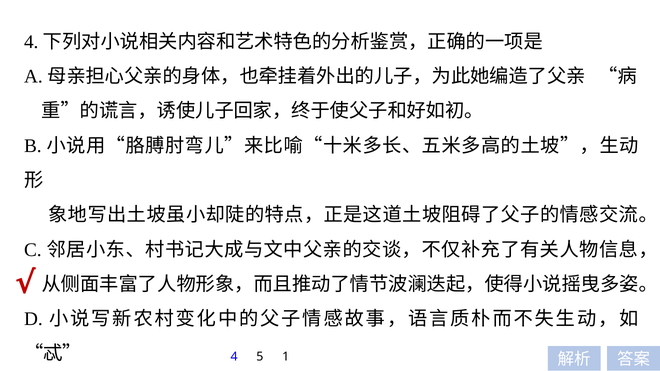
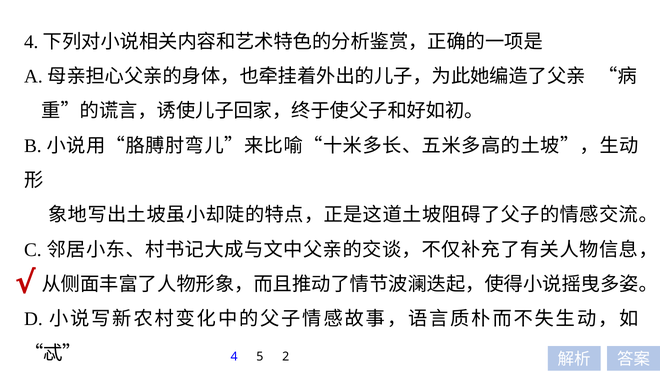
1: 1 -> 2
